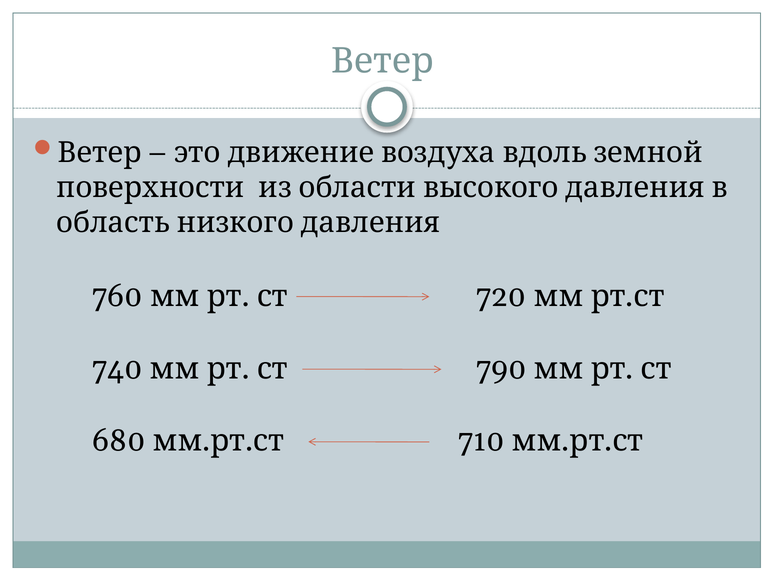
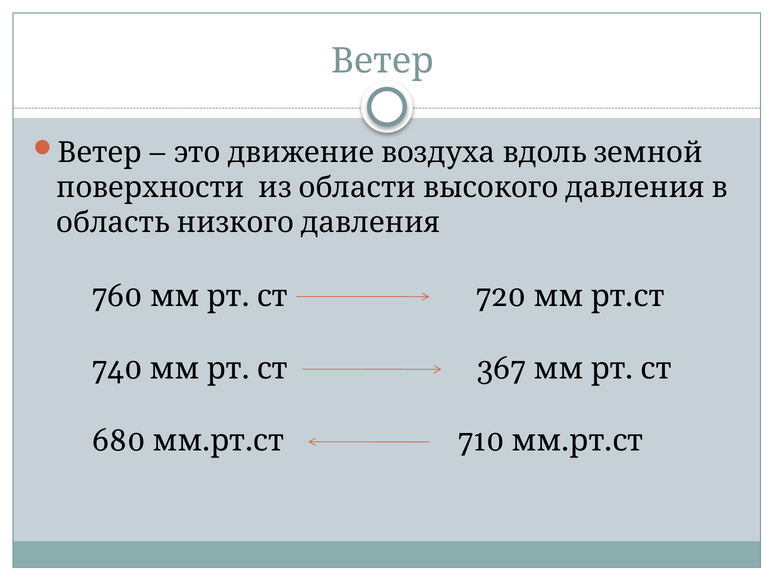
790: 790 -> 367
